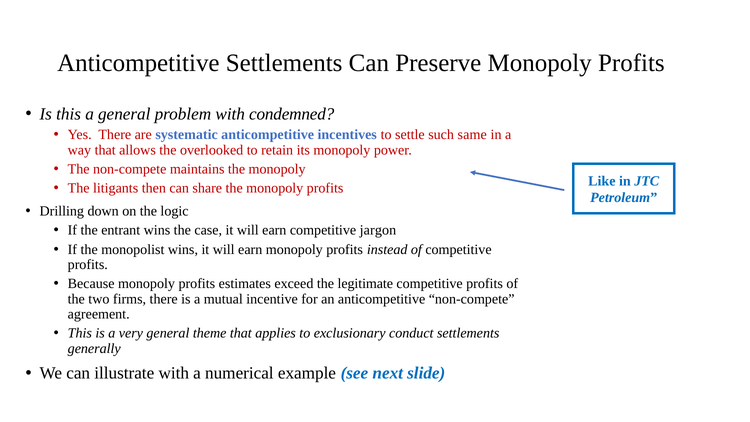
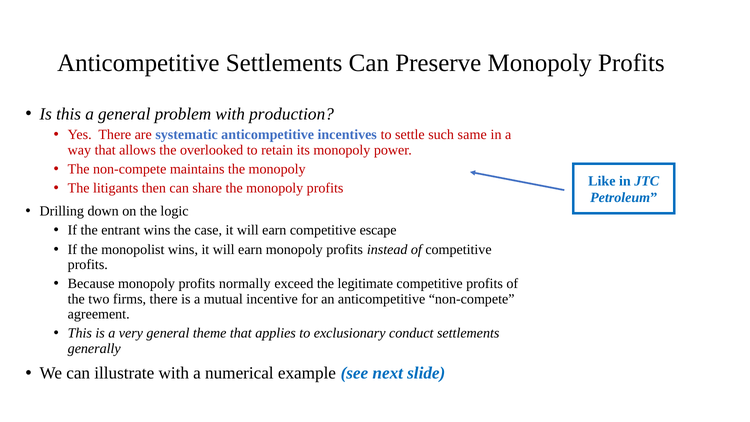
condemned: condemned -> production
jargon: jargon -> escape
estimates: estimates -> normally
